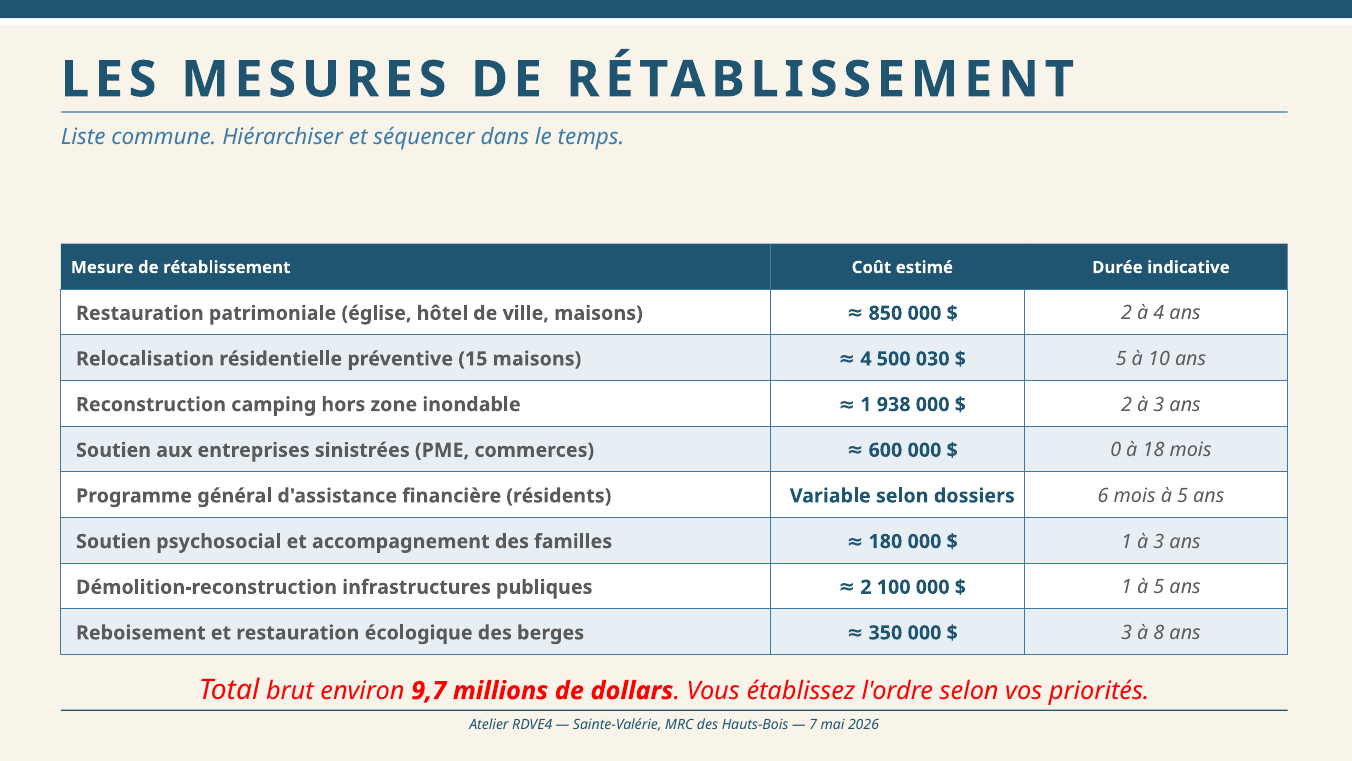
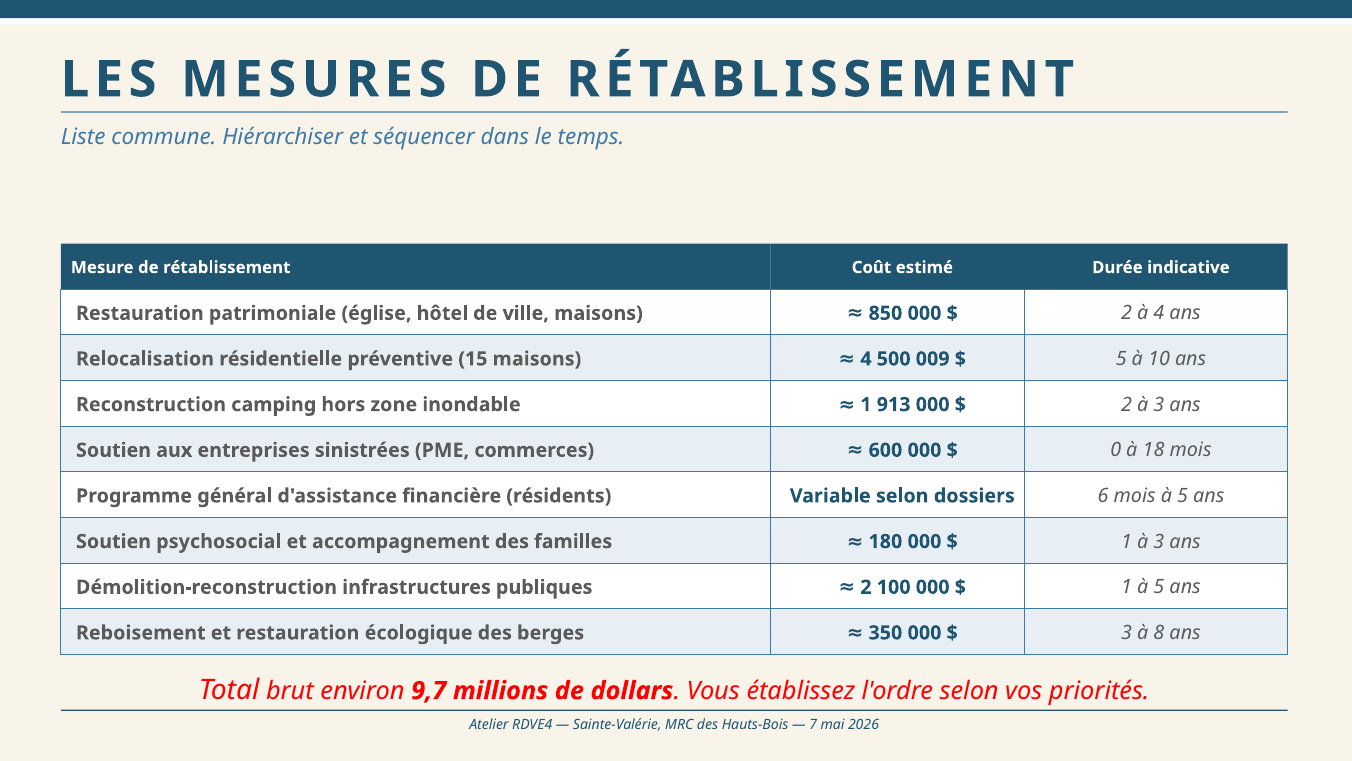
030: 030 -> 009
938: 938 -> 913
